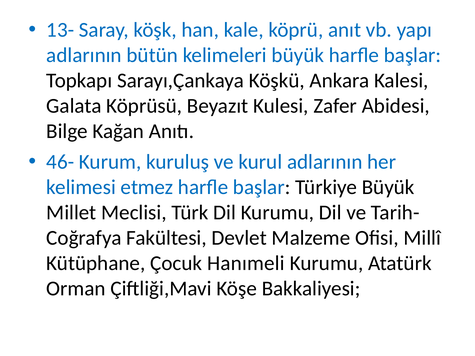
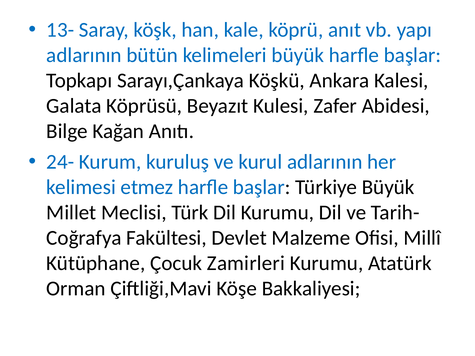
46-: 46- -> 24-
Hanımeli: Hanımeli -> Zamirleri
